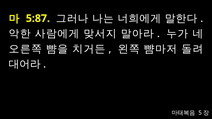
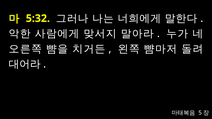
5:87: 5:87 -> 5:32
